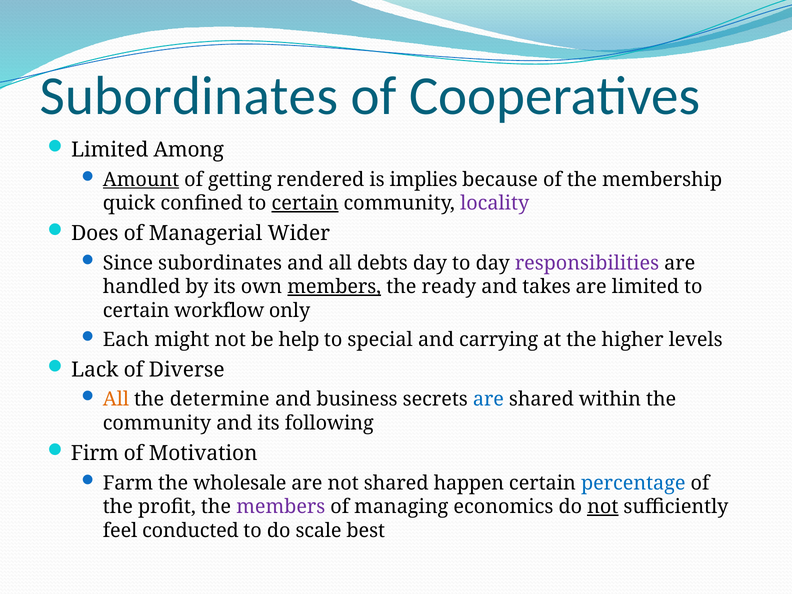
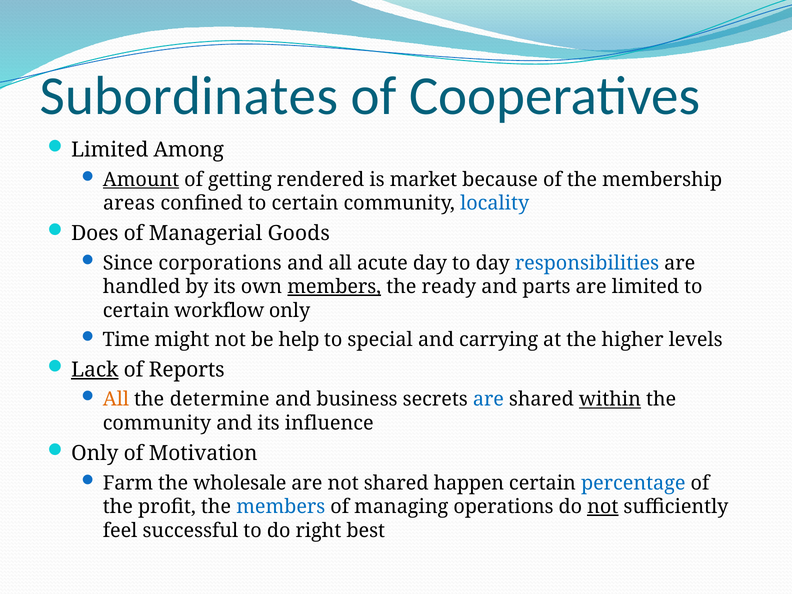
implies: implies -> market
quick: quick -> areas
certain at (305, 203) underline: present -> none
locality colour: purple -> blue
Wider: Wider -> Goods
Since subordinates: subordinates -> corporations
debts: debts -> acute
responsibilities colour: purple -> blue
takes: takes -> parts
Each: Each -> Time
Lack underline: none -> present
Diverse: Diverse -> Reports
within underline: none -> present
following: following -> influence
Firm at (95, 453): Firm -> Only
members at (281, 507) colour: purple -> blue
economics: economics -> operations
conducted: conducted -> successful
scale: scale -> right
